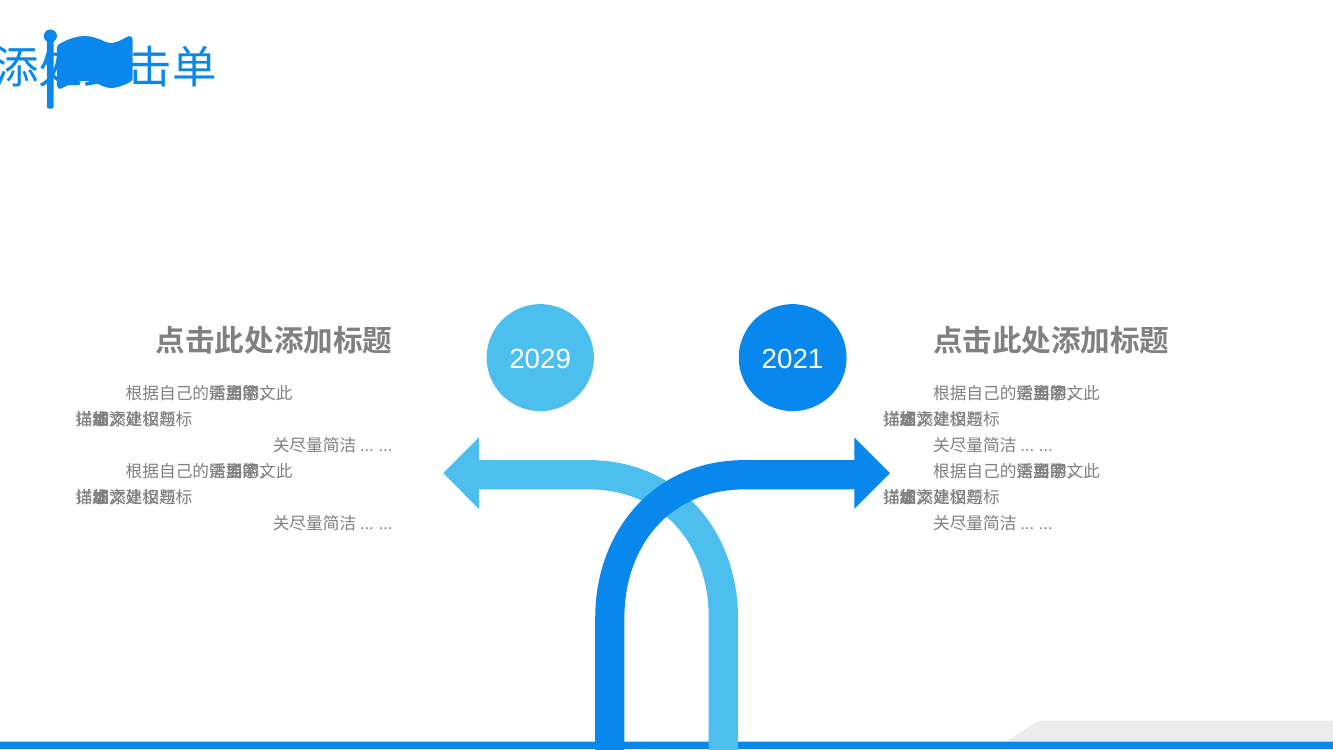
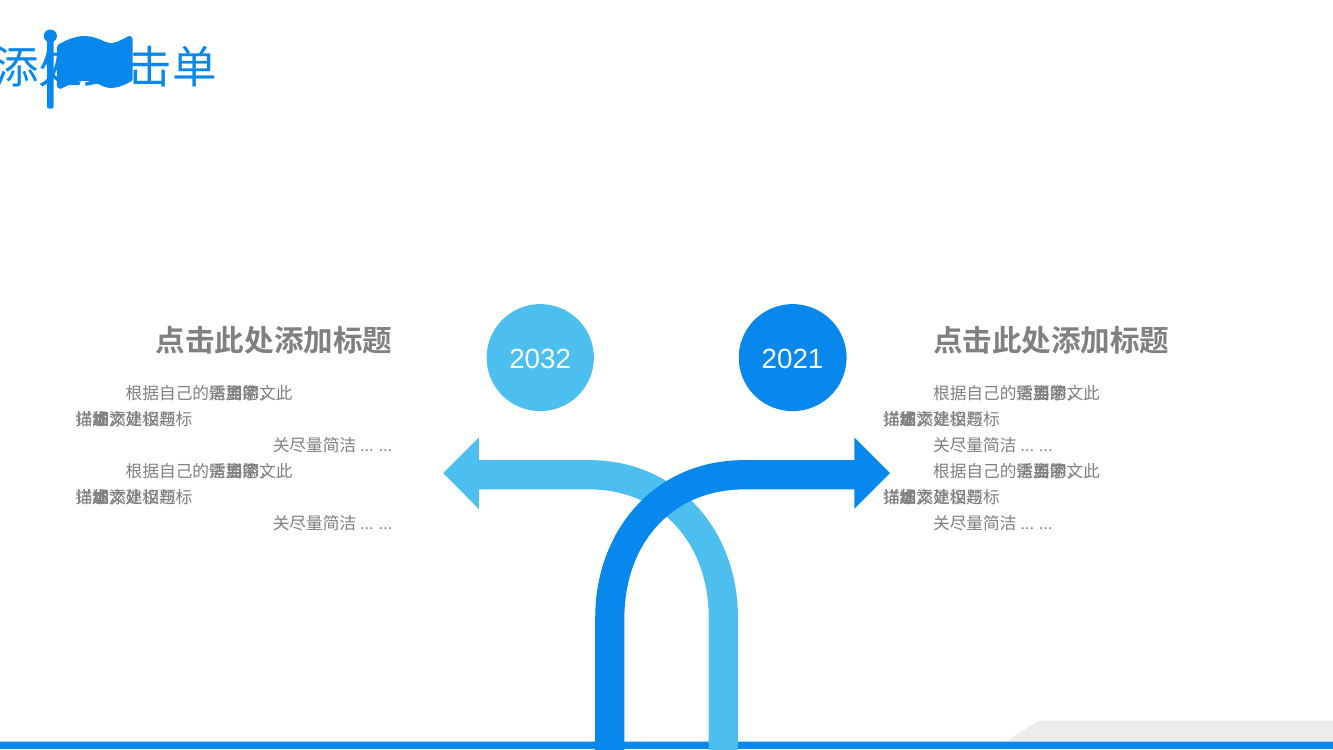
2029: 2029 -> 2032
